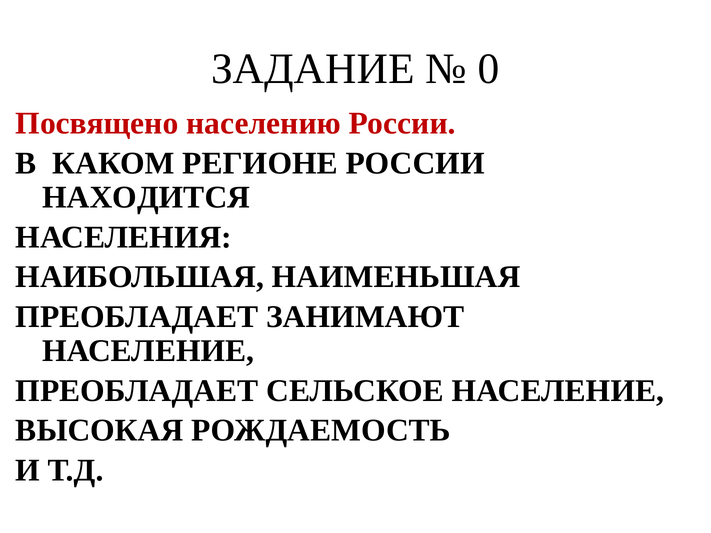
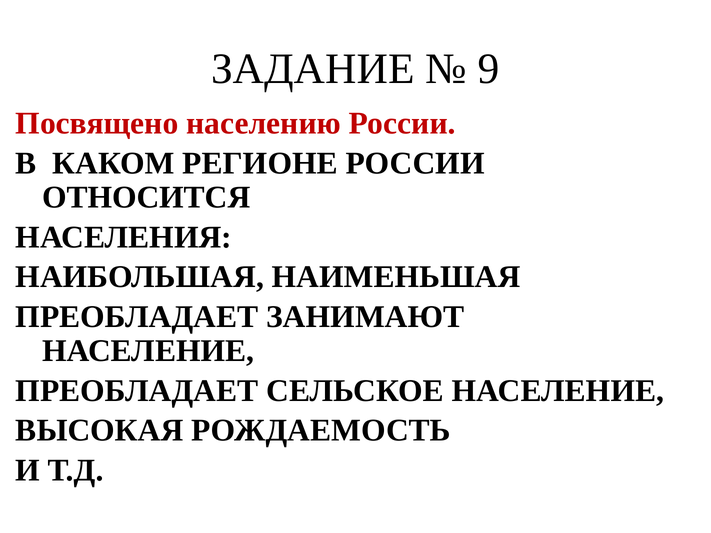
0: 0 -> 9
НАХОДИТСЯ: НАХОДИТСЯ -> ОТНОСИТСЯ
